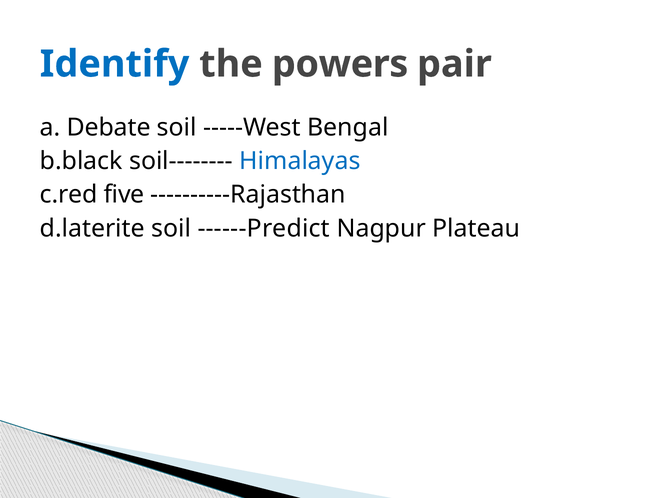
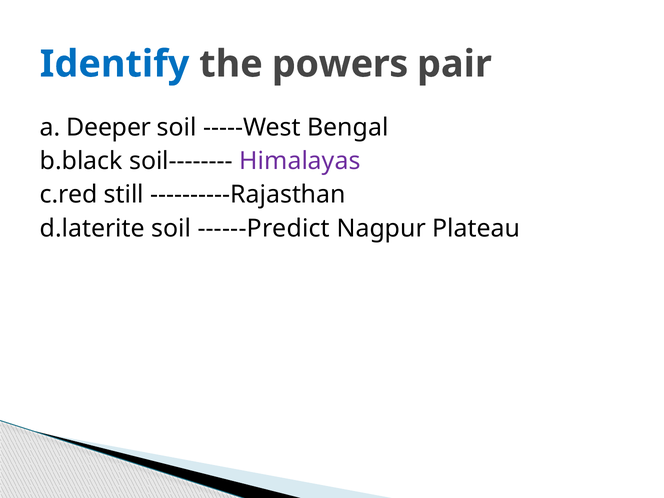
Debate: Debate -> Deeper
Himalayas colour: blue -> purple
five: five -> still
